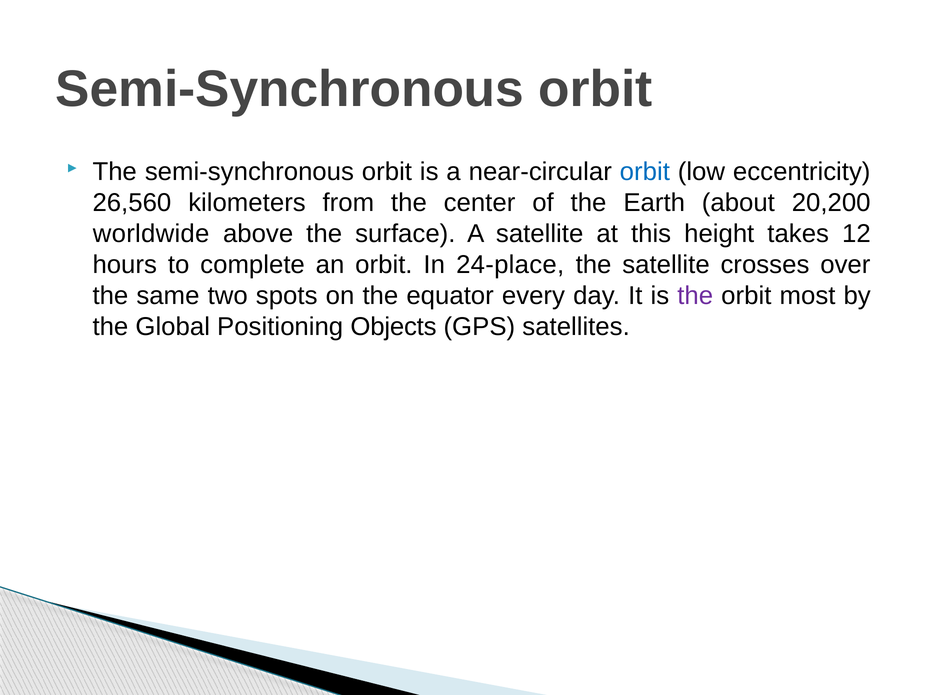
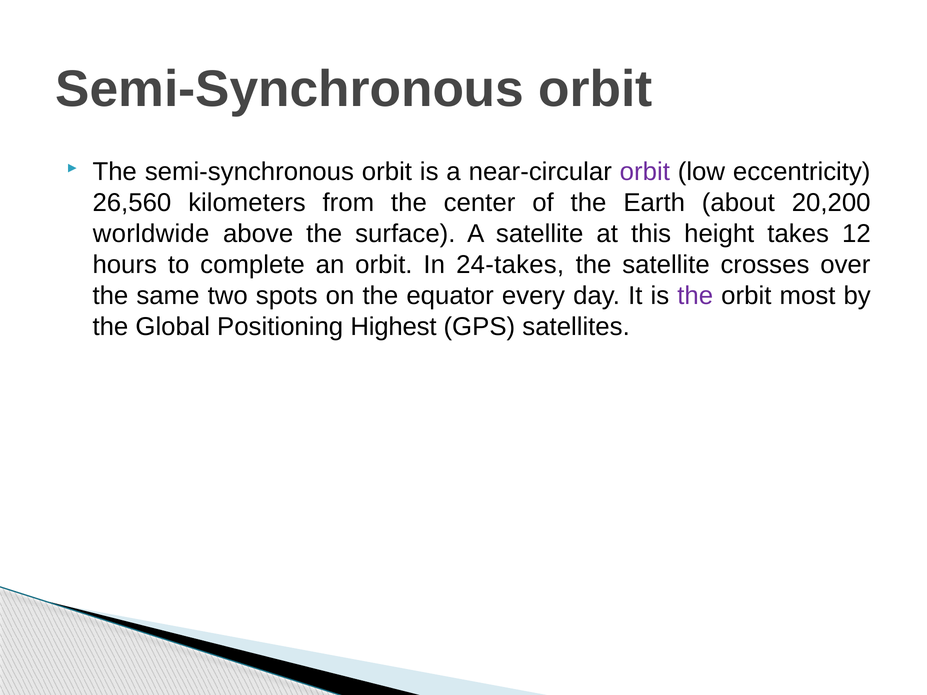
orbit at (645, 172) colour: blue -> purple
24-place: 24-place -> 24-takes
Objects: Objects -> Highest
